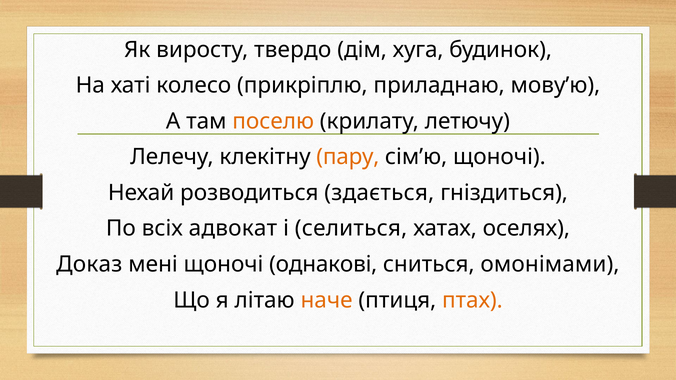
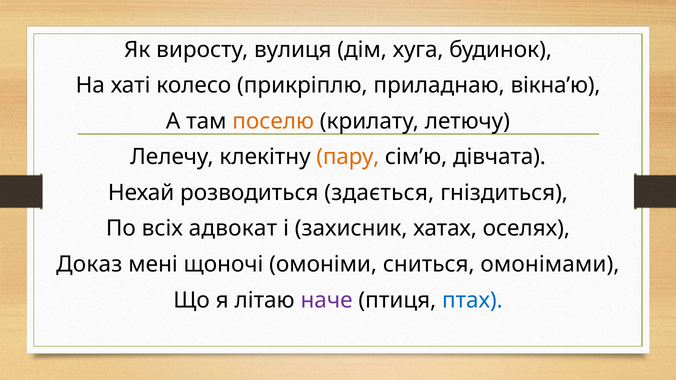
твердо: твердо -> вулиця
мову’ю: мову’ю -> вікна’ю
сім’ю щоночі: щоночі -> дівчата
селиться: селиться -> захисник
однакові: однакові -> омоніми
наче colour: orange -> purple
птах colour: orange -> blue
